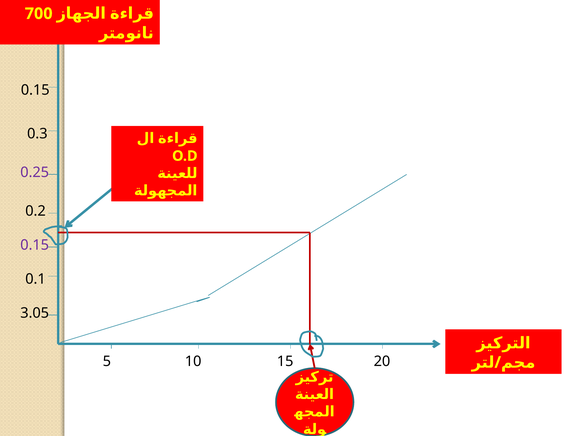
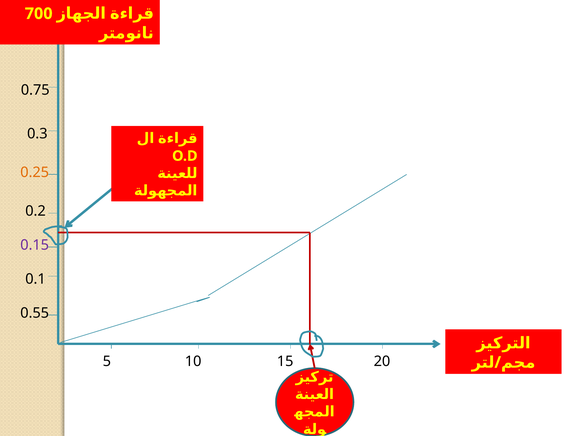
0.15 at (35, 90): 0.15 -> 0.75
0.25 colour: purple -> orange
3.05: 3.05 -> 0.55
